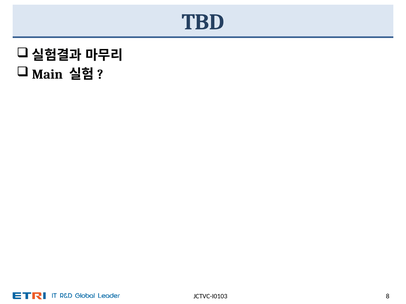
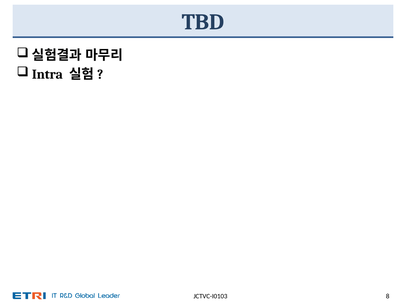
Main: Main -> Intra
